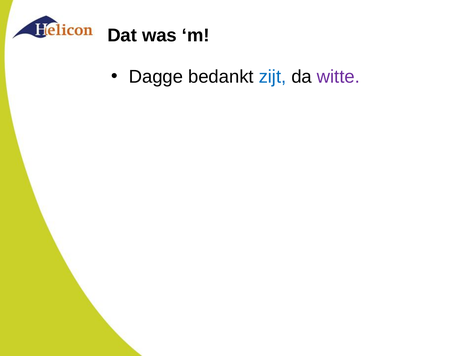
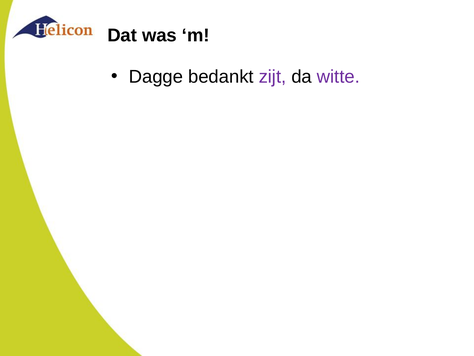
zijt colour: blue -> purple
